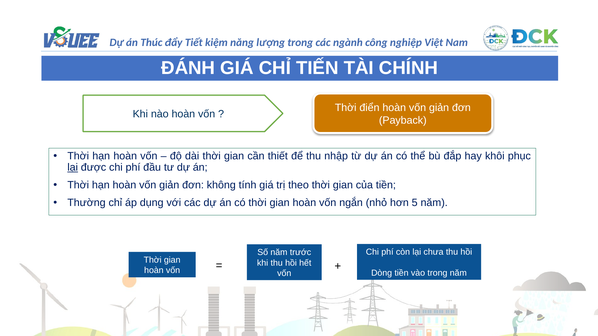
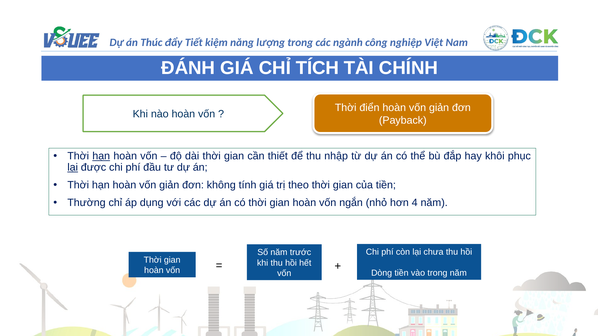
TIẾN: TIẾN -> TÍCH
hạn at (101, 156) underline: none -> present
5: 5 -> 4
